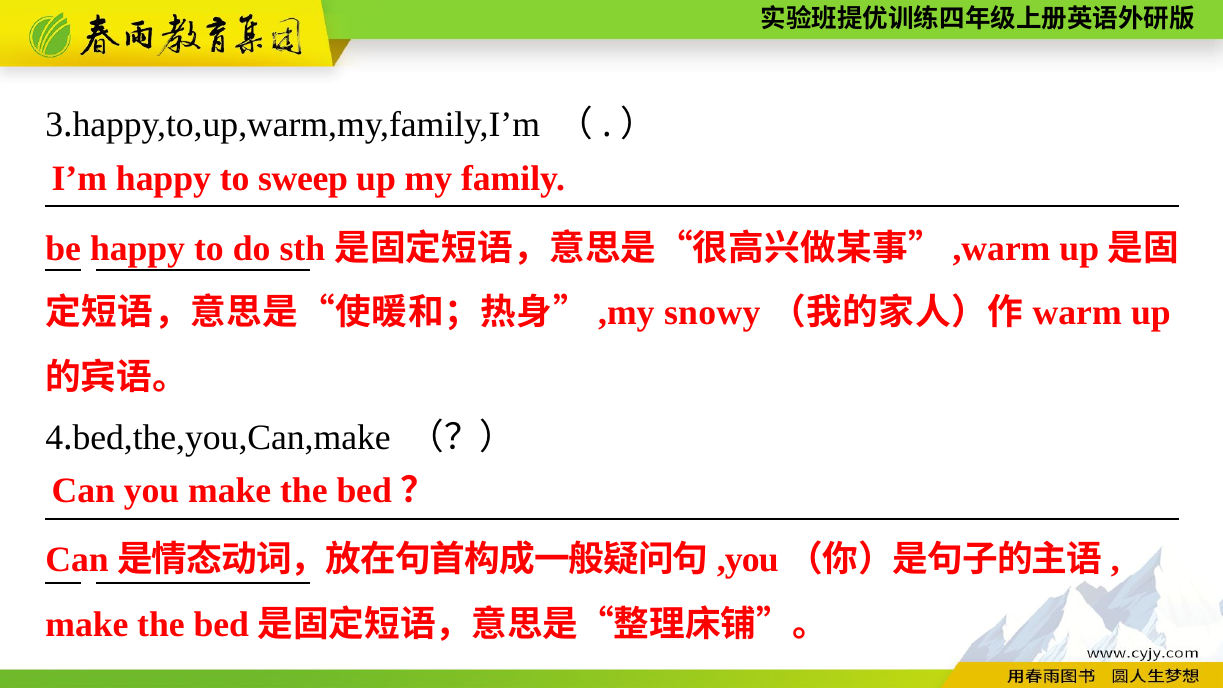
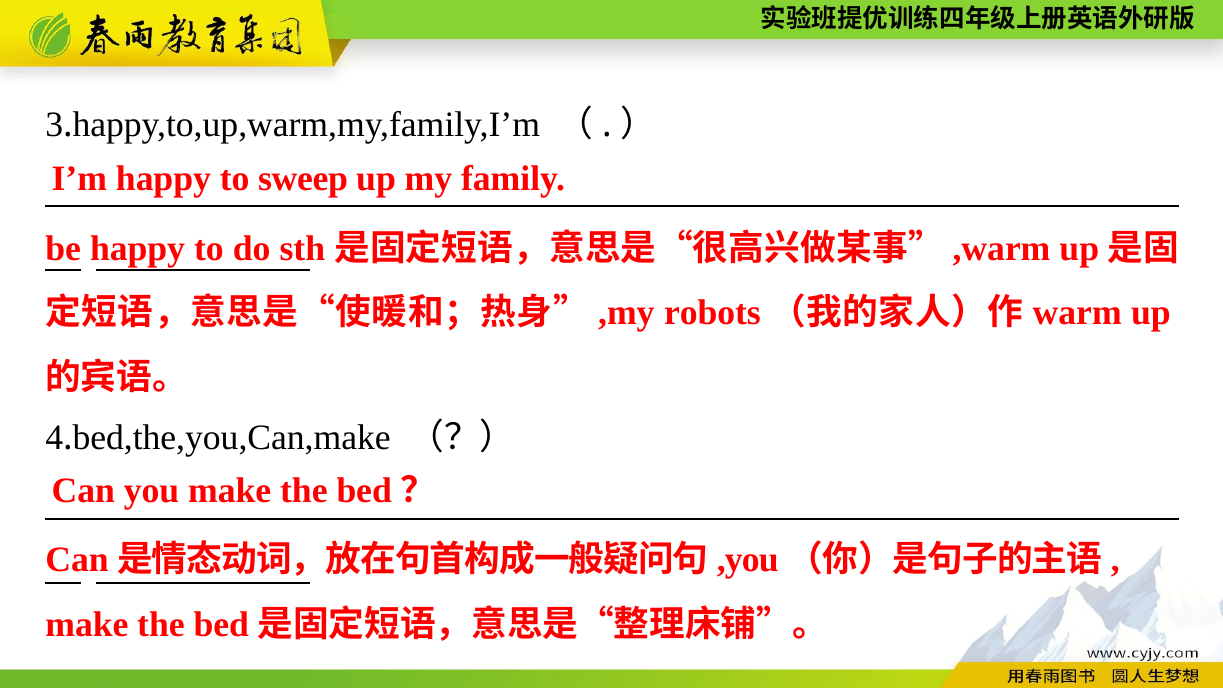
snowy: snowy -> robots
